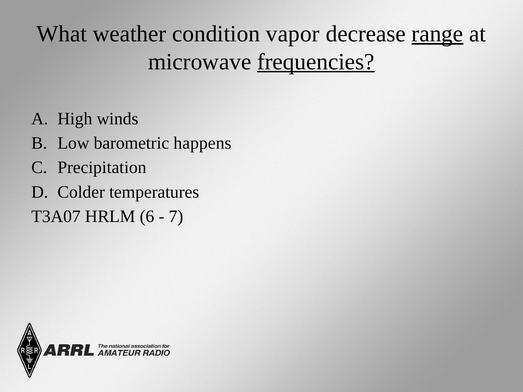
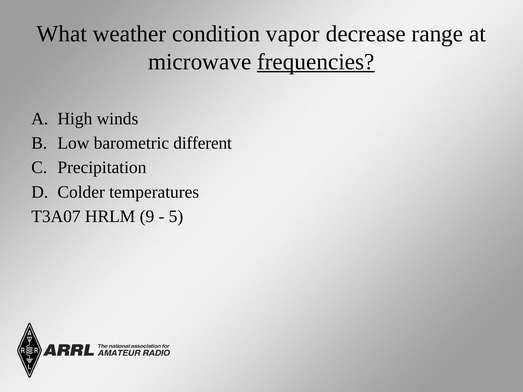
range underline: present -> none
happens: happens -> different
6: 6 -> 9
7: 7 -> 5
